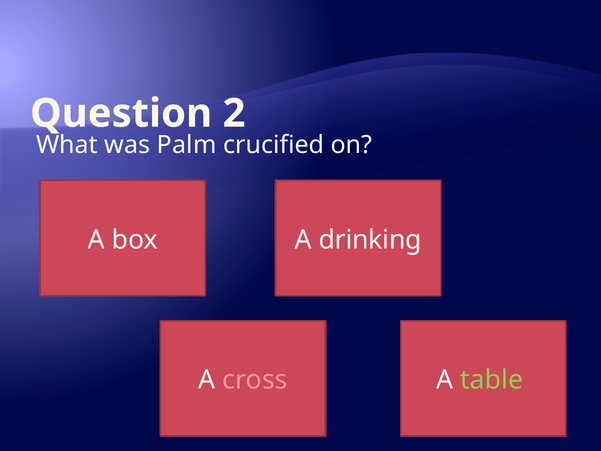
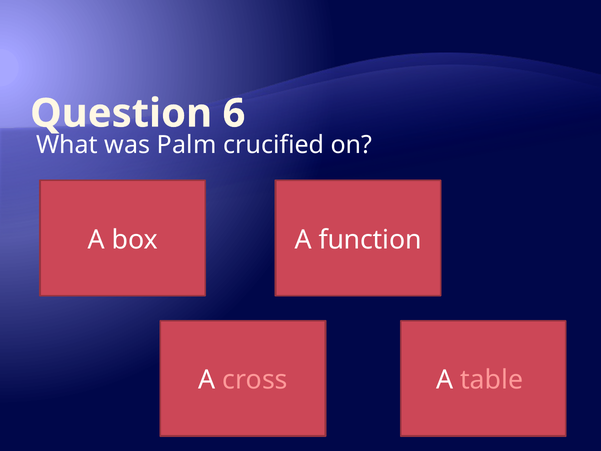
2: 2 -> 6
drinking: drinking -> function
table colour: light green -> pink
